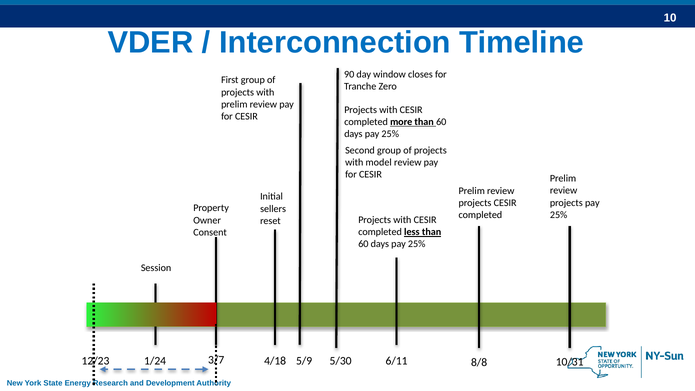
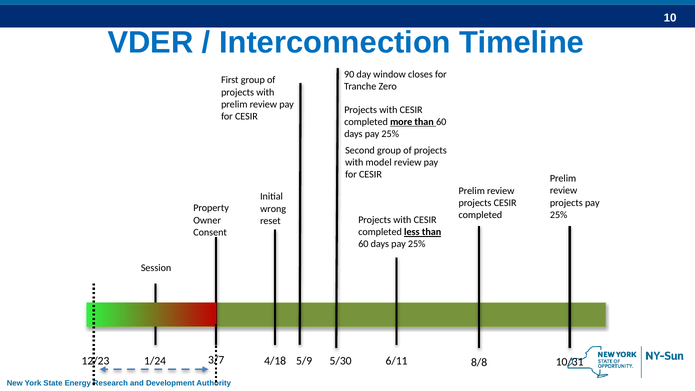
sellers: sellers -> wrong
